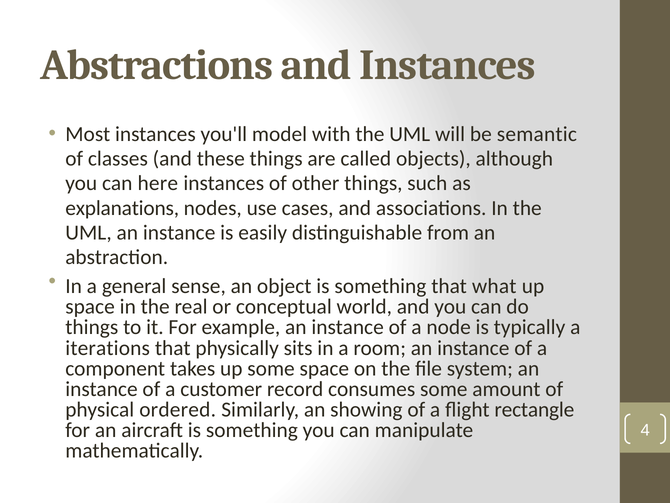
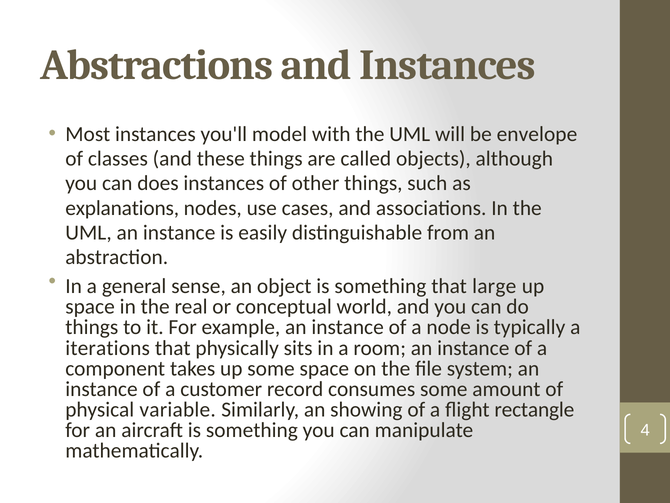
semantic: semantic -> envelope
here: here -> does
what: what -> large
ordered: ordered -> variable
